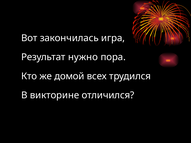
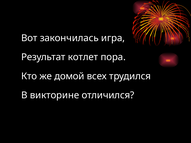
нужно: нужно -> котлет
